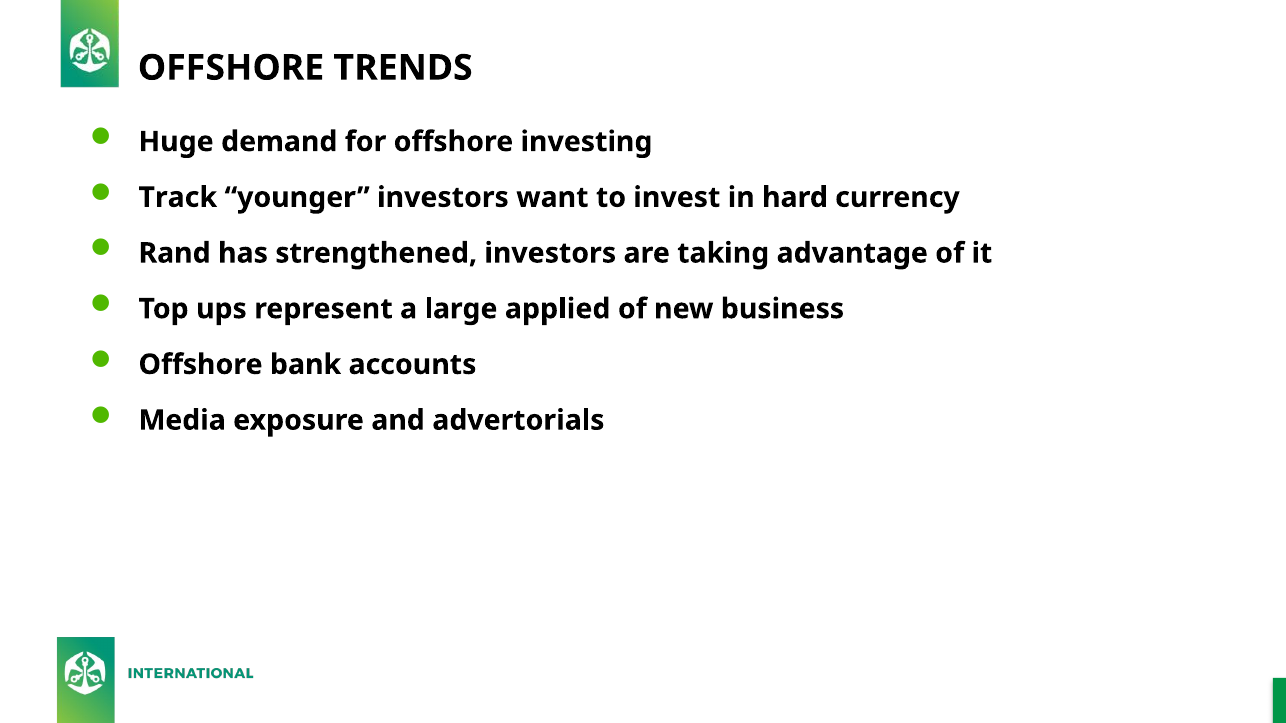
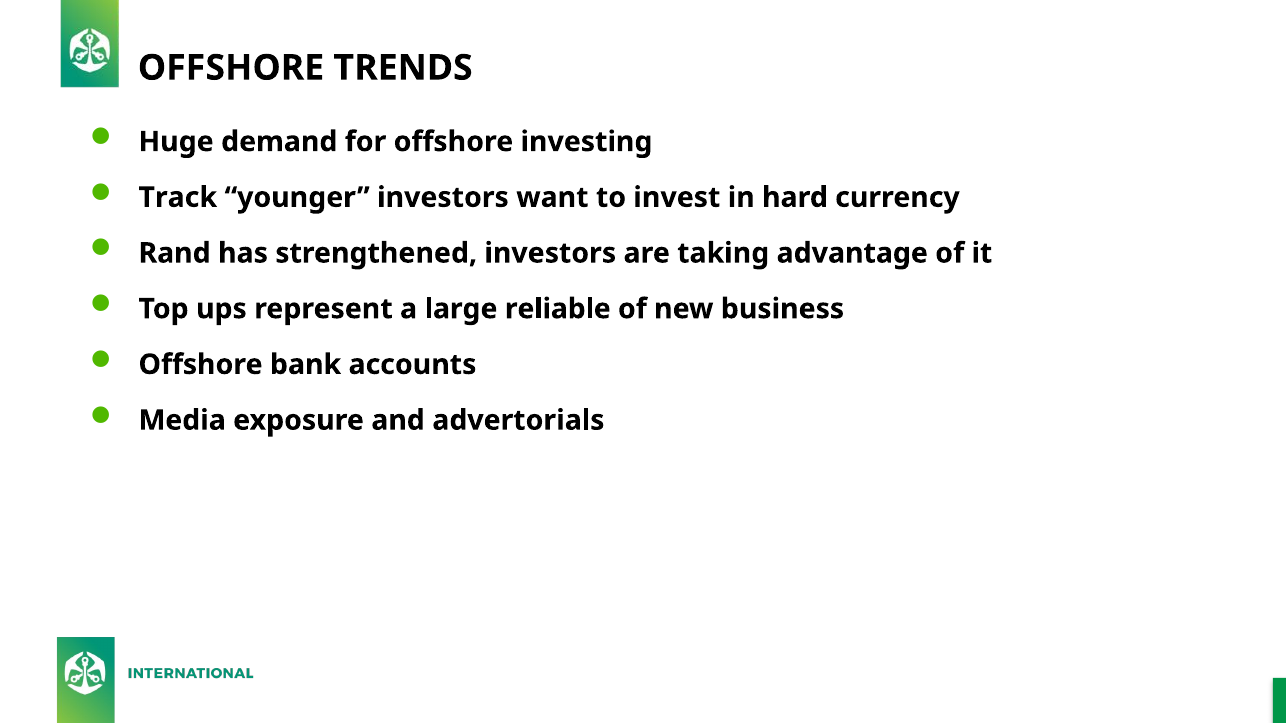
applied: applied -> reliable
